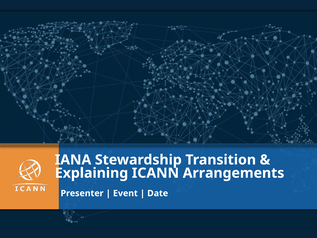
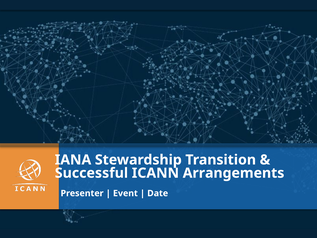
Explaining: Explaining -> Successful
